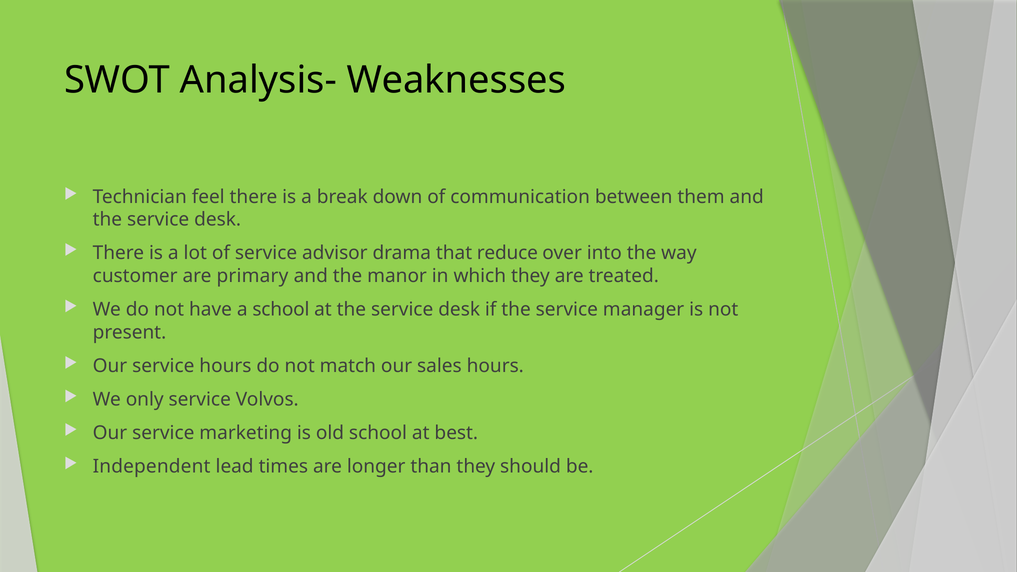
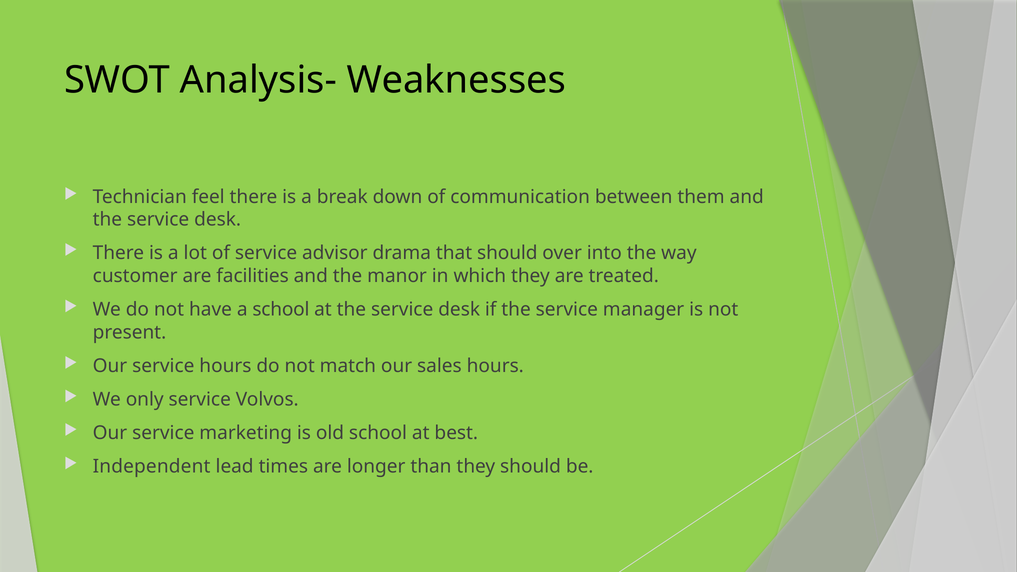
that reduce: reduce -> should
primary: primary -> facilities
